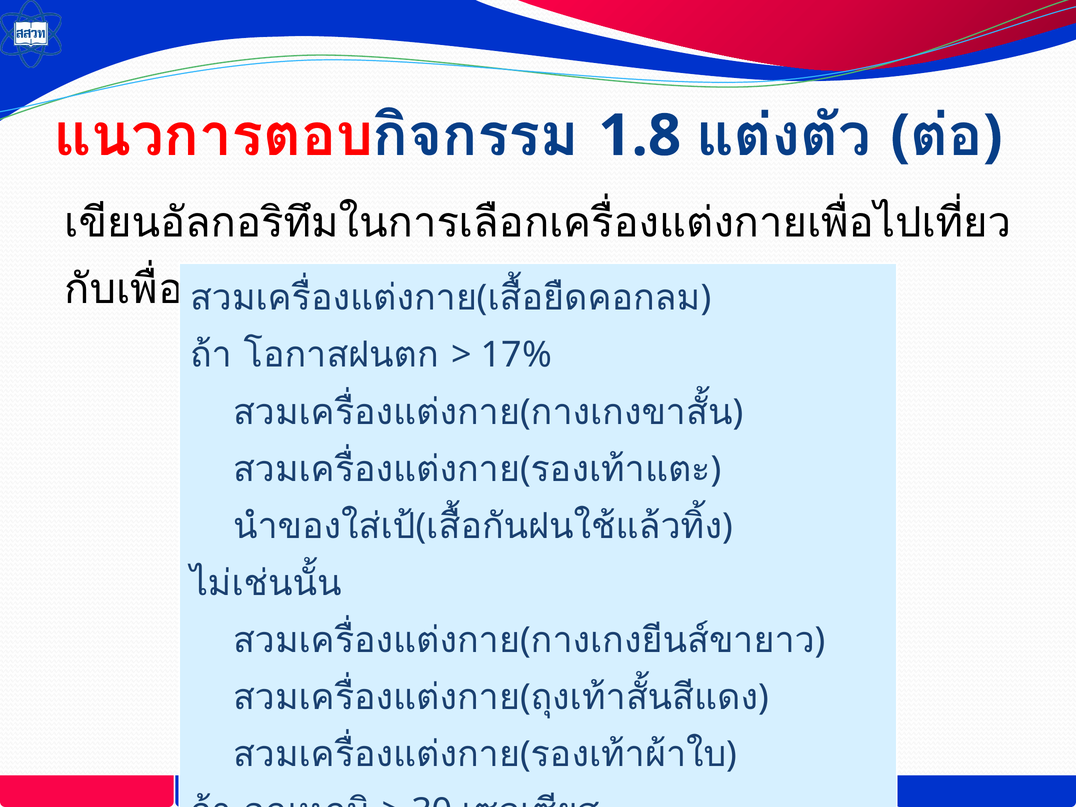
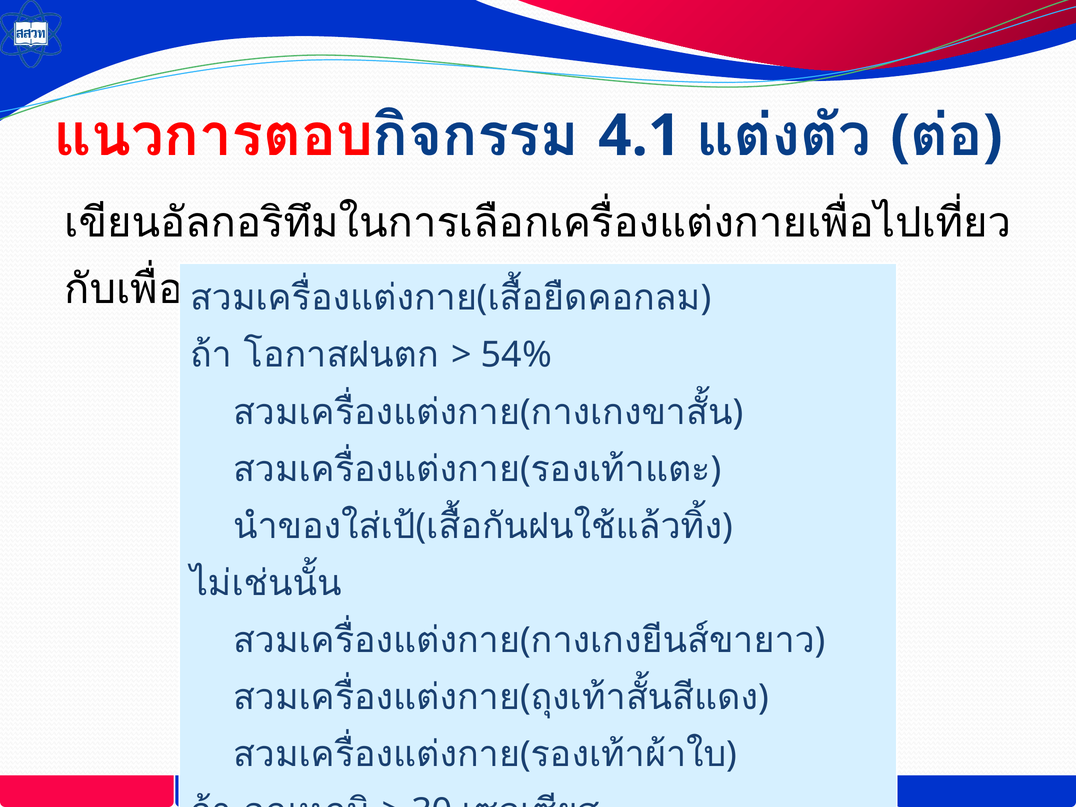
1.8: 1.8 -> 4.1
17%: 17% -> 54%
